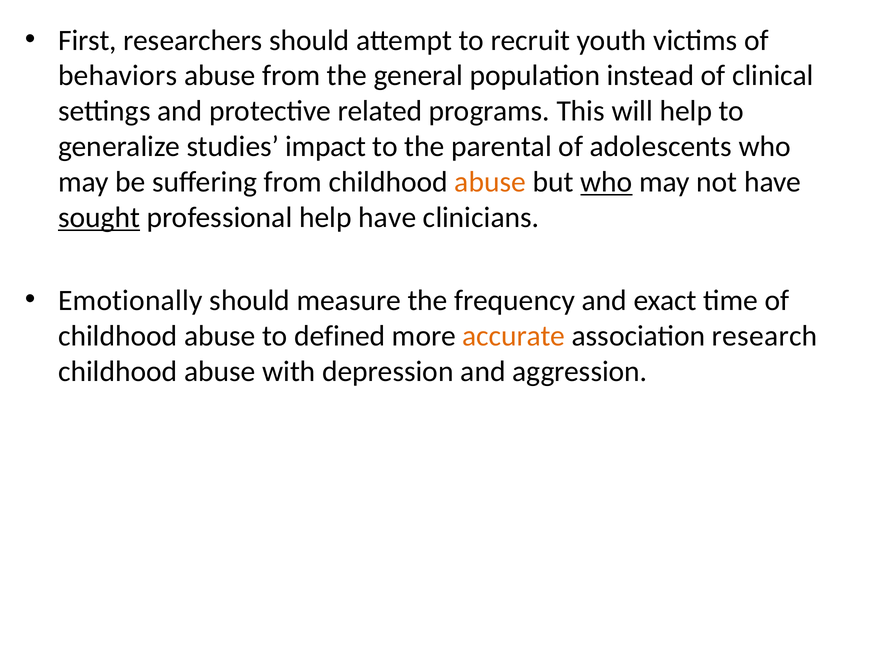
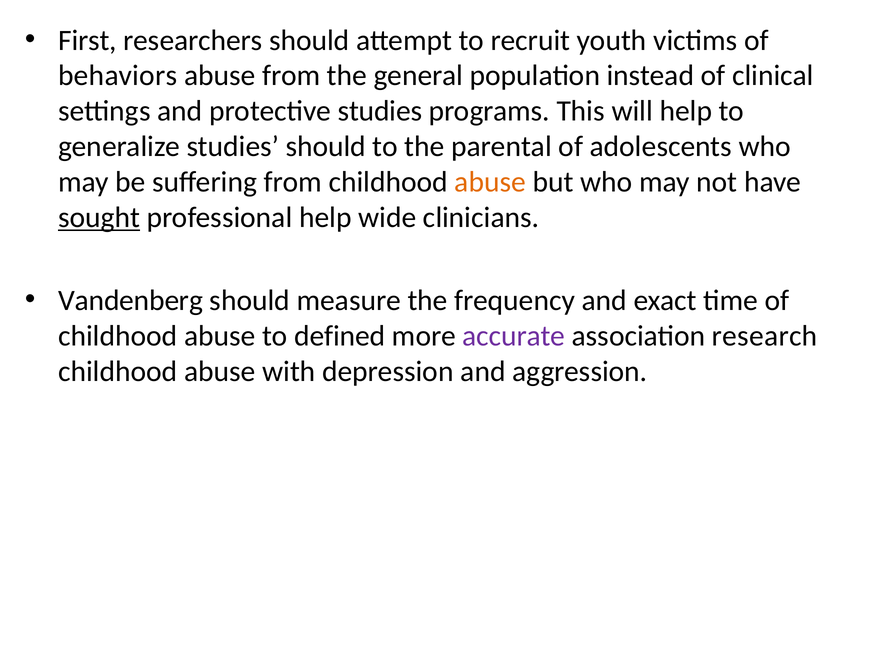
protective related: related -> studies
studies impact: impact -> should
who at (606, 182) underline: present -> none
help have: have -> wide
Emotionally: Emotionally -> Vandenberg
accurate colour: orange -> purple
